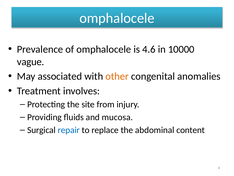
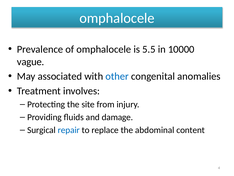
4.6: 4.6 -> 5.5
other colour: orange -> blue
mucosa: mucosa -> damage
